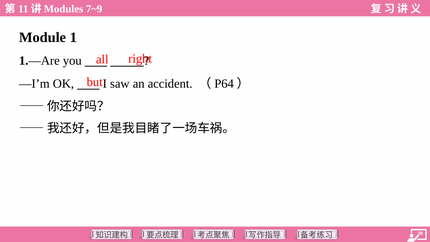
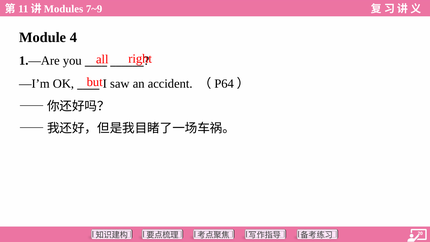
1: 1 -> 4
